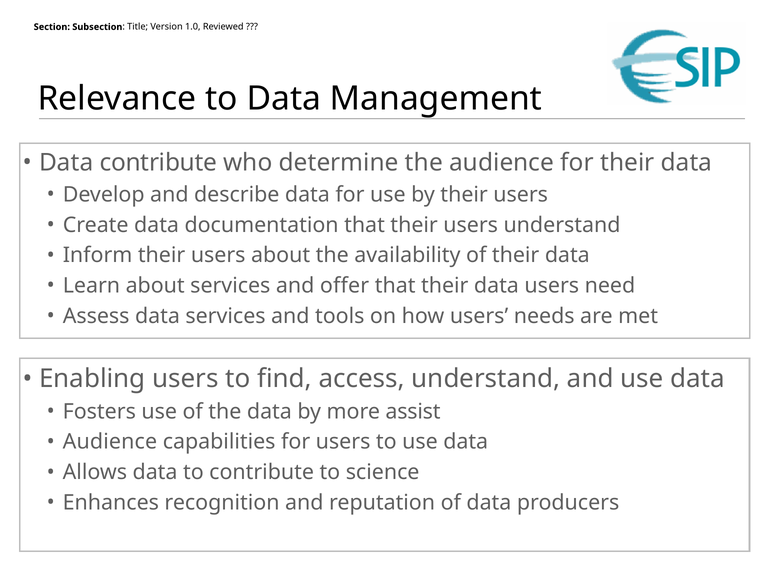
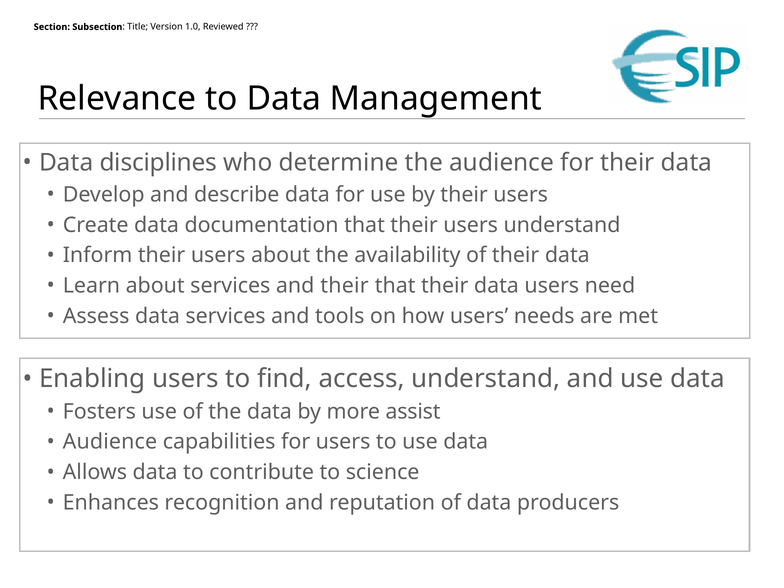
Data contribute: contribute -> disciplines
and offer: offer -> their
